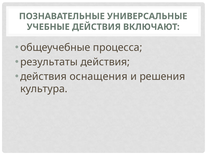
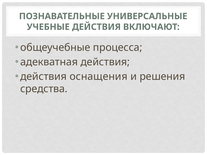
результаты: результаты -> адекватная
культура: культура -> средства
